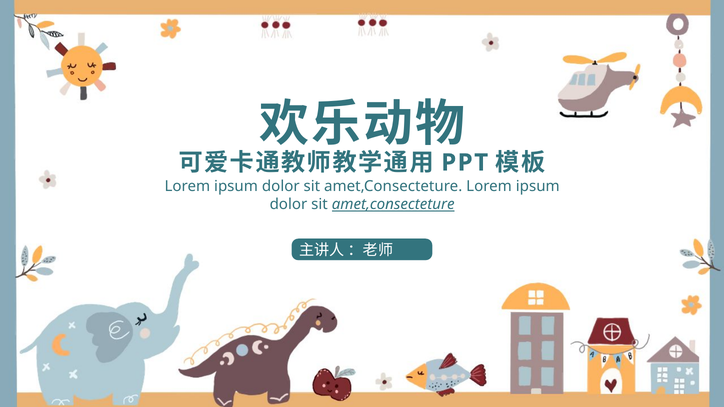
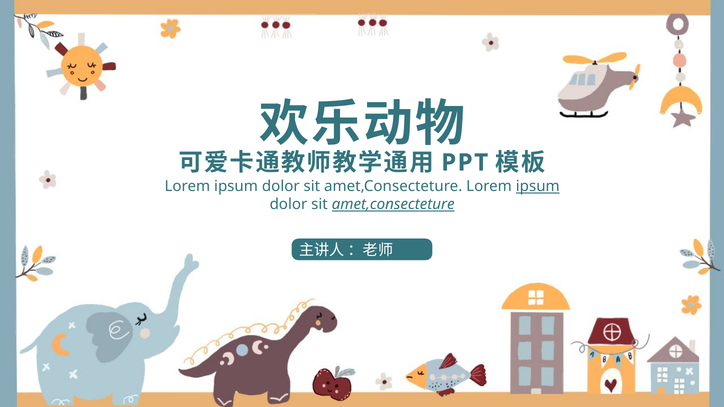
ipsum at (538, 186) underline: none -> present
